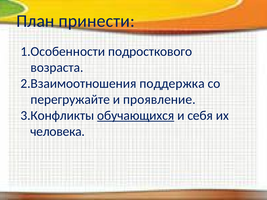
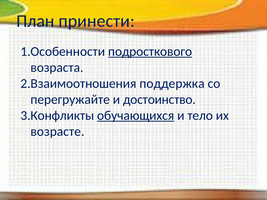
подросткового underline: none -> present
проявление: проявление -> достоинство
себя: себя -> тело
человека: человека -> возрасте
